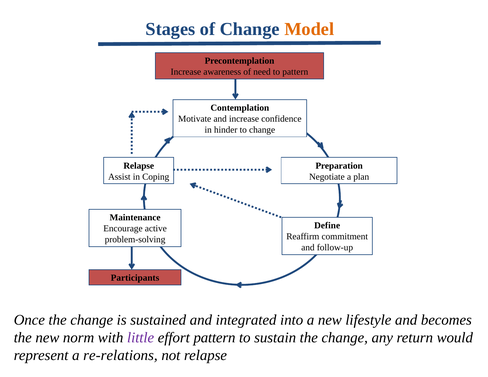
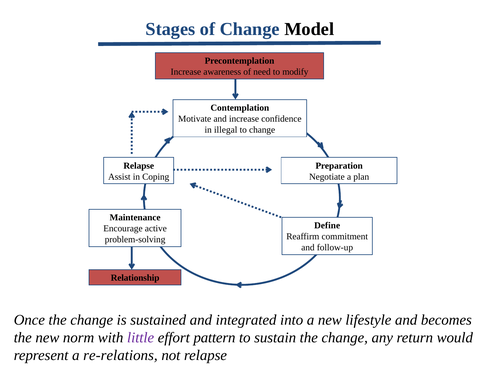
Model colour: orange -> black
to pattern: pattern -> modify
hinder: hinder -> illegal
Participants: Participants -> Relationship
